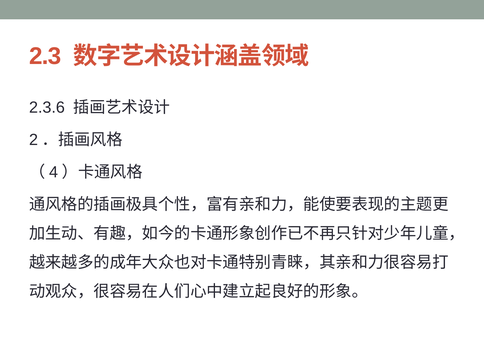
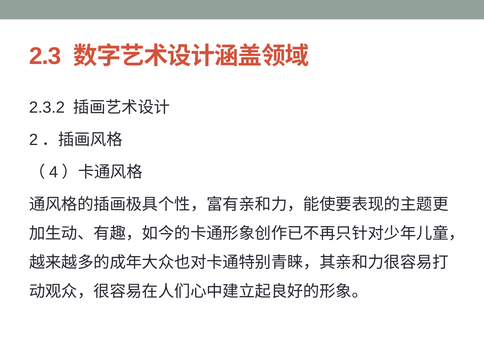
2.3.6: 2.3.6 -> 2.3.2
